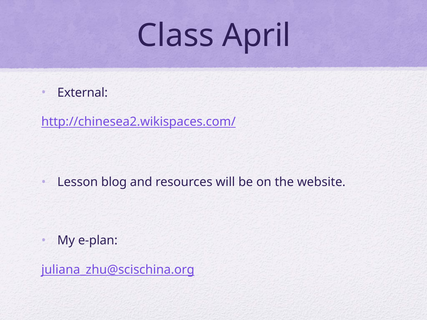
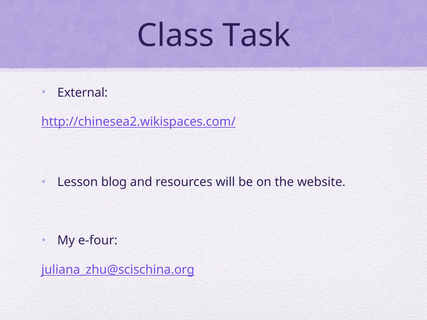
April: April -> Task
e-plan: e-plan -> e-four
